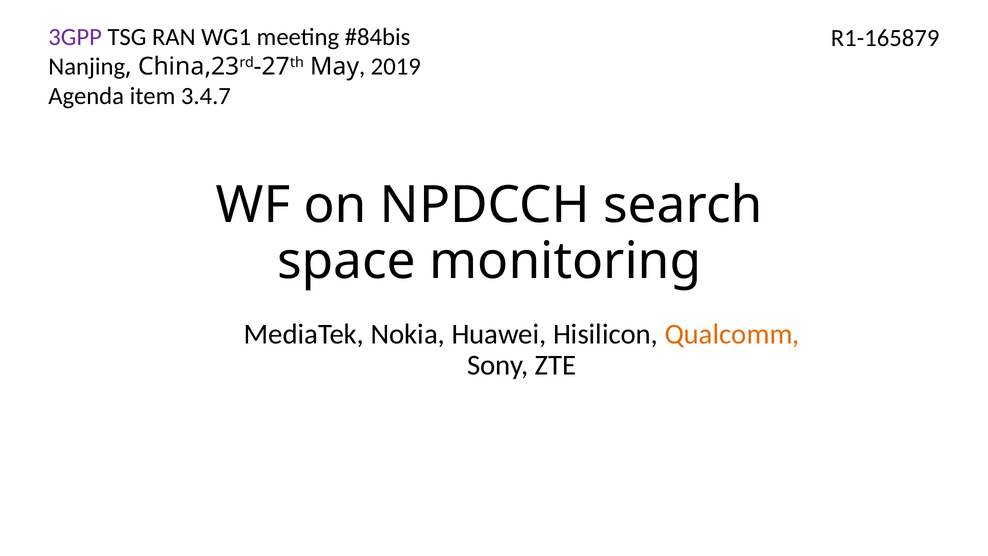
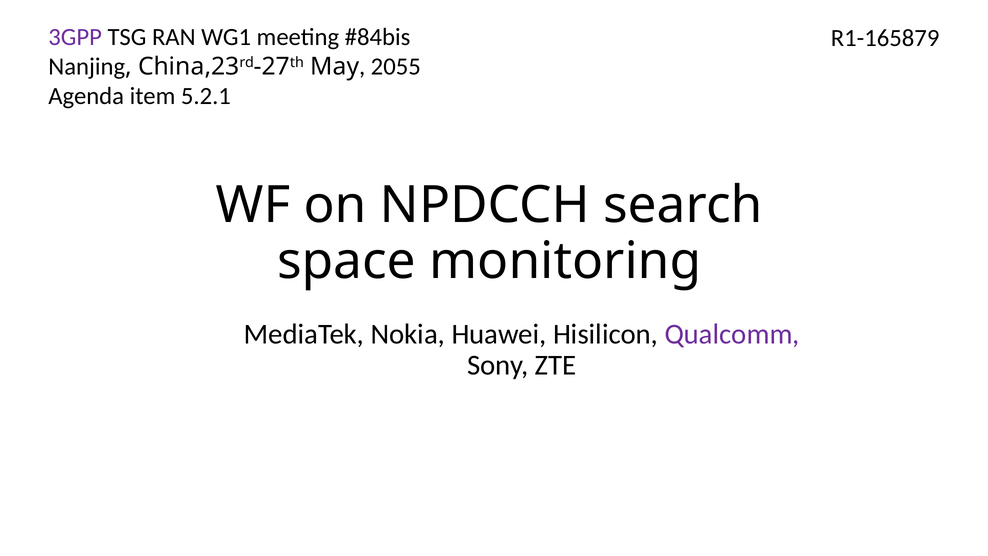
2019: 2019 -> 2055
3.4.7: 3.4.7 -> 5.2.1
Qualcomm colour: orange -> purple
